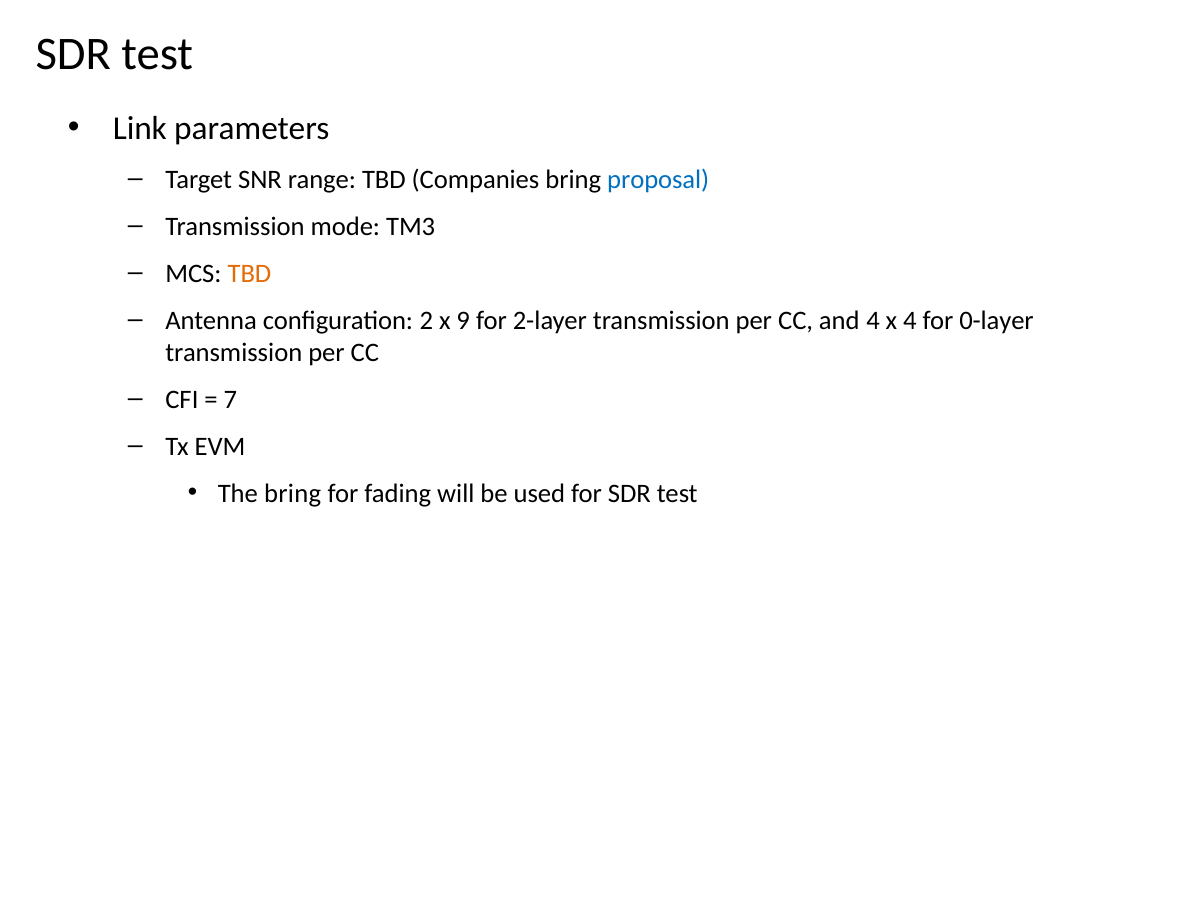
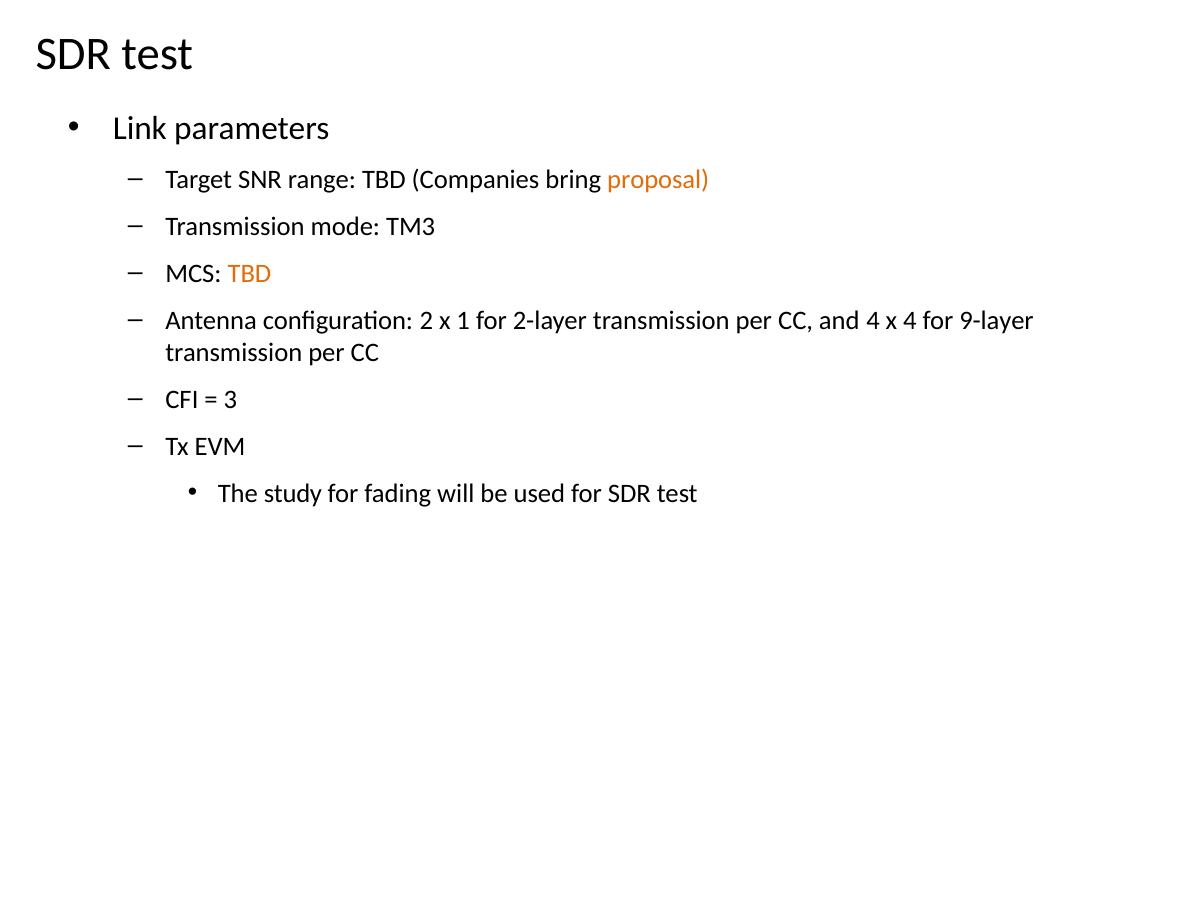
proposal colour: blue -> orange
9: 9 -> 1
0-layer: 0-layer -> 9-layer
7: 7 -> 3
The bring: bring -> study
